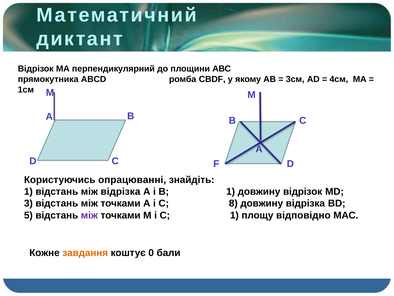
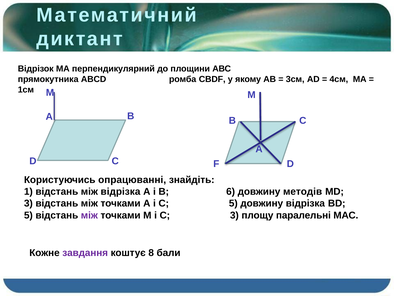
В 1: 1 -> 6
довжину відрізок: відрізок -> методів
С 8: 8 -> 5
С 1: 1 -> 3
відповідно: відповідно -> паралельні
завдання colour: orange -> purple
0: 0 -> 8
